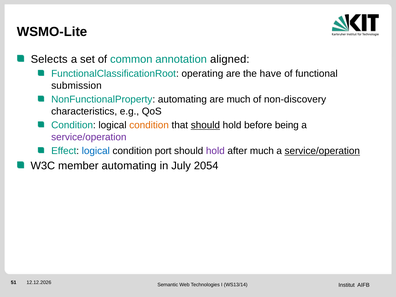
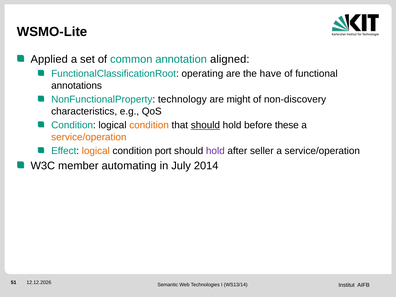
Selects: Selects -> Applied
submission: submission -> annotations
NonFunctionalProperty automating: automating -> technology
are much: much -> might
being: being -> these
service/operation at (89, 137) colour: purple -> orange
logical at (96, 151) colour: blue -> orange
after much: much -> seller
service/operation at (322, 151) underline: present -> none
2054: 2054 -> 2014
